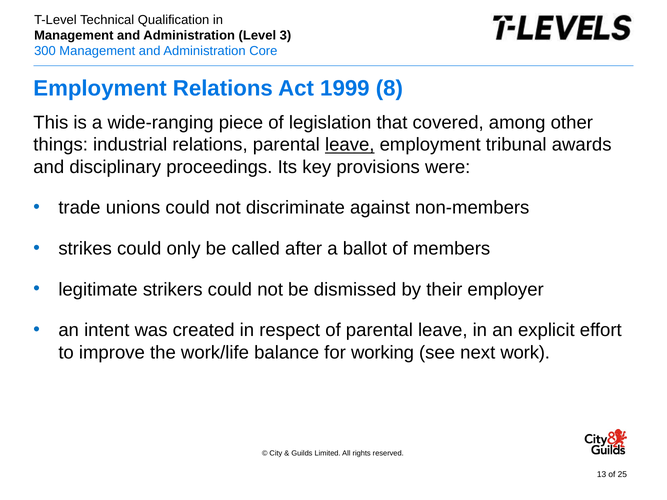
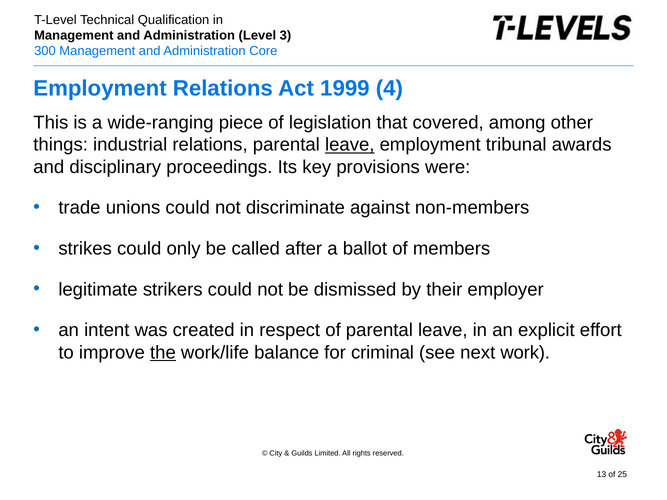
8: 8 -> 4
the underline: none -> present
working: working -> criminal
